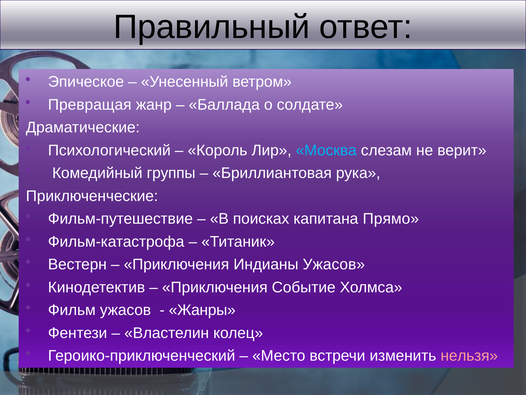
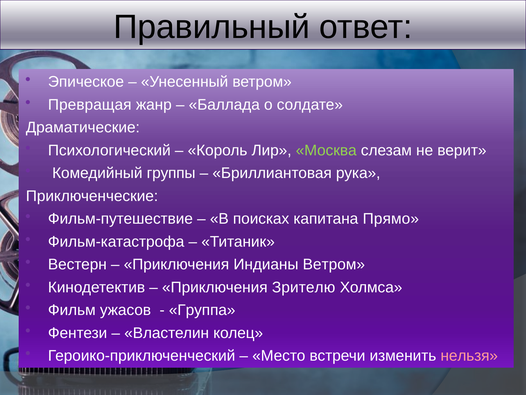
Москва colour: light blue -> light green
Индианы Ужасов: Ужасов -> Ветром
Событие: Событие -> Зрителю
Жанры: Жанры -> Группа
